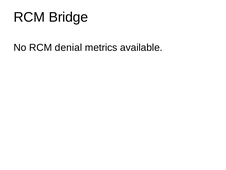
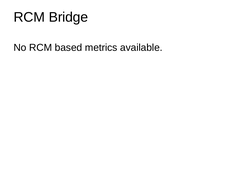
denial: denial -> based
